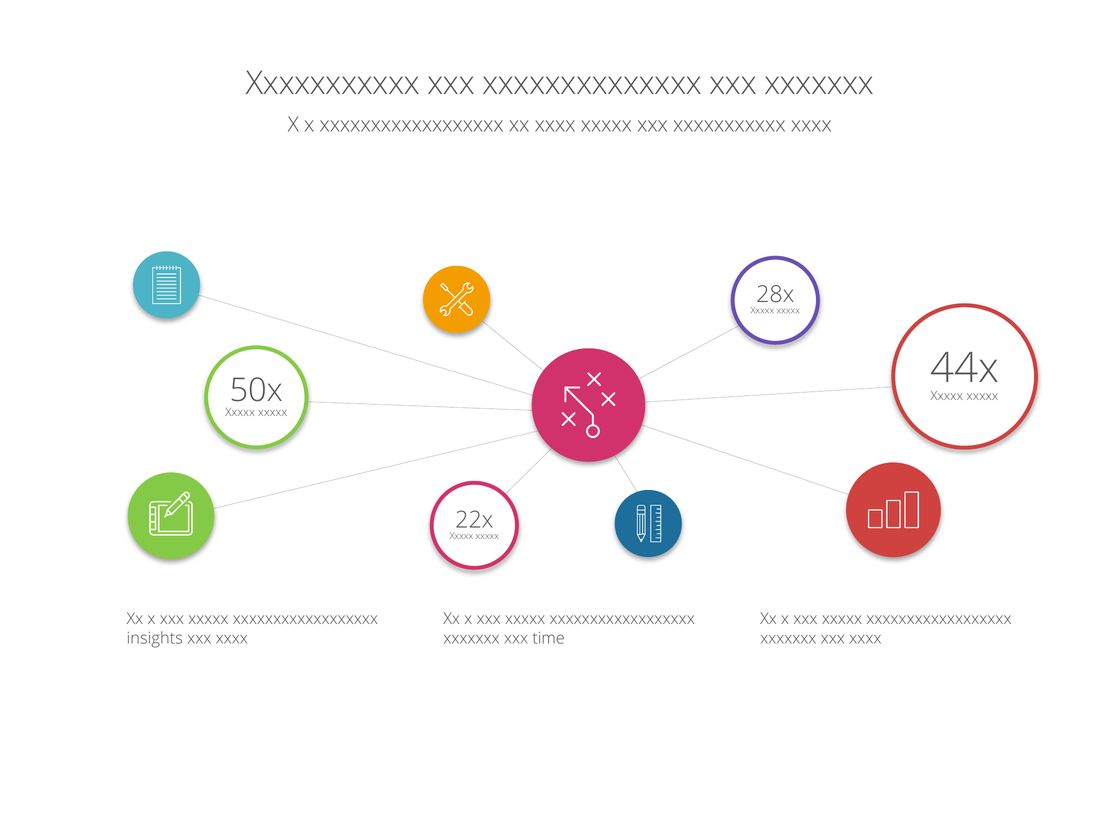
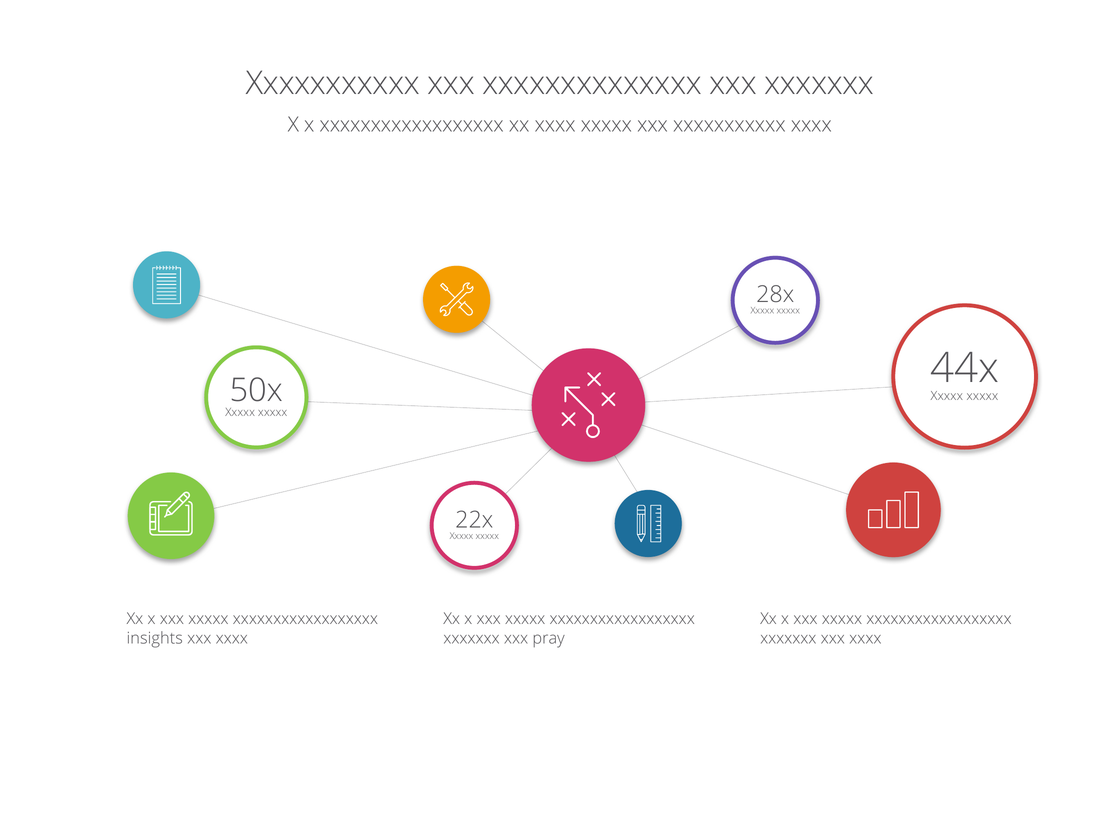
time: time -> pray
